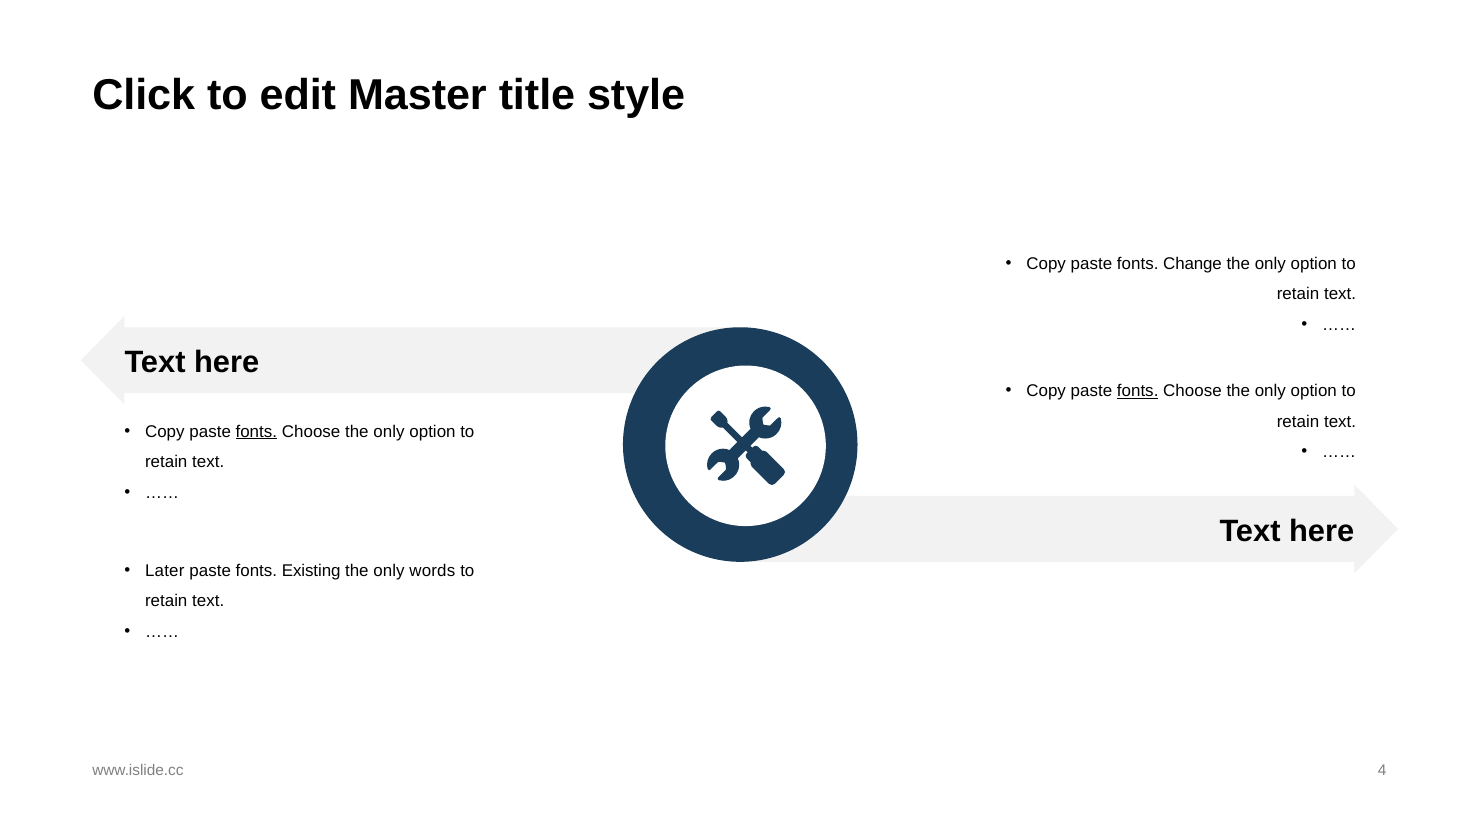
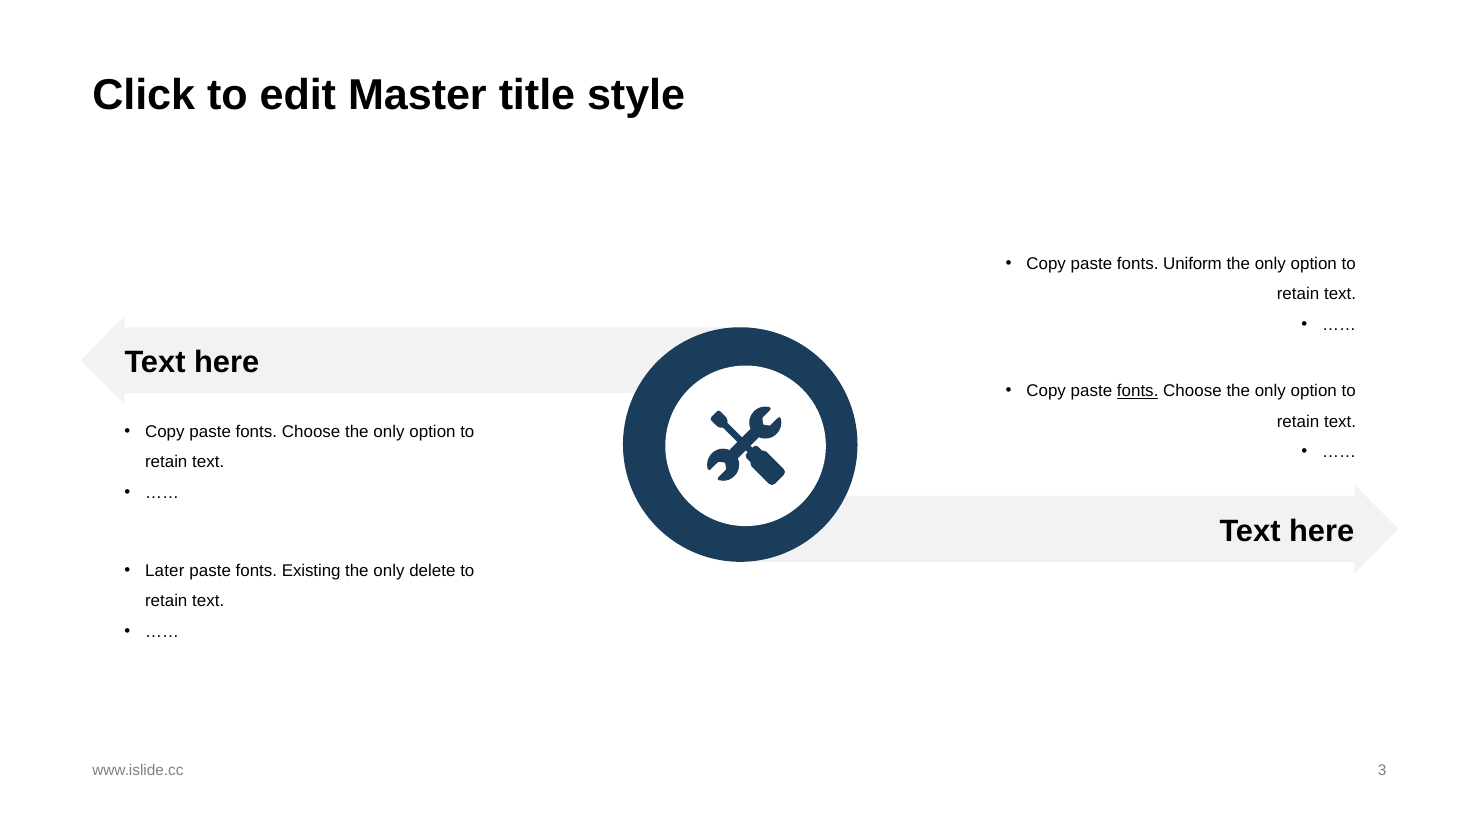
Change: Change -> Uniform
fonts at (256, 432) underline: present -> none
words: words -> delete
4: 4 -> 3
